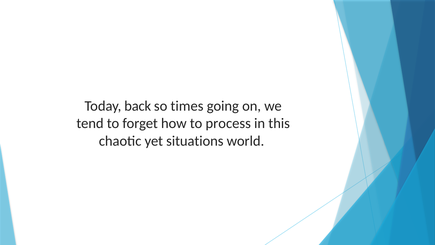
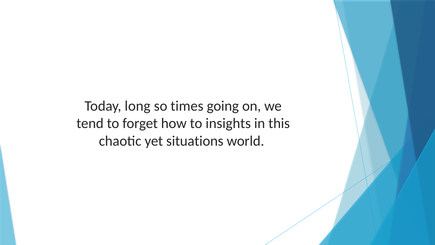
back: back -> long
process: process -> insights
